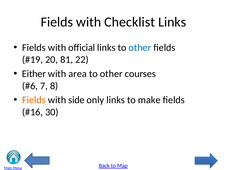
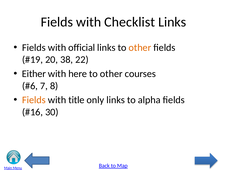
other at (140, 48) colour: blue -> orange
81: 81 -> 38
area: area -> here
side: side -> title
make: make -> alpha
